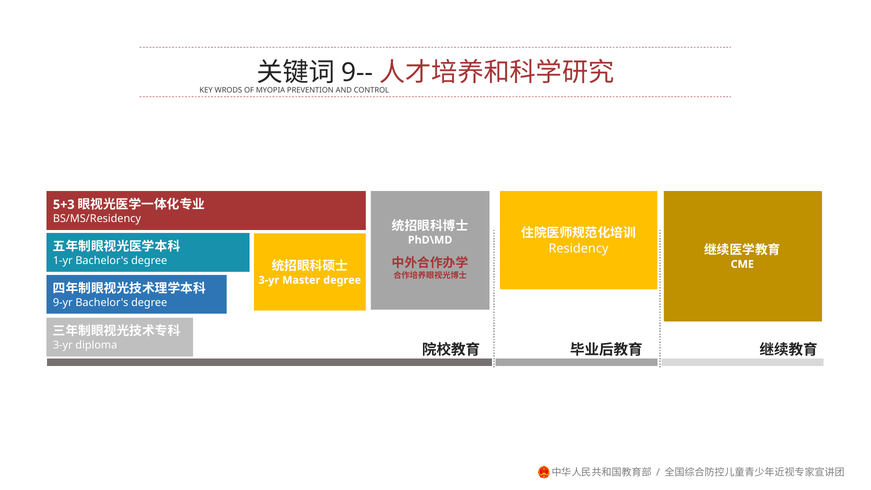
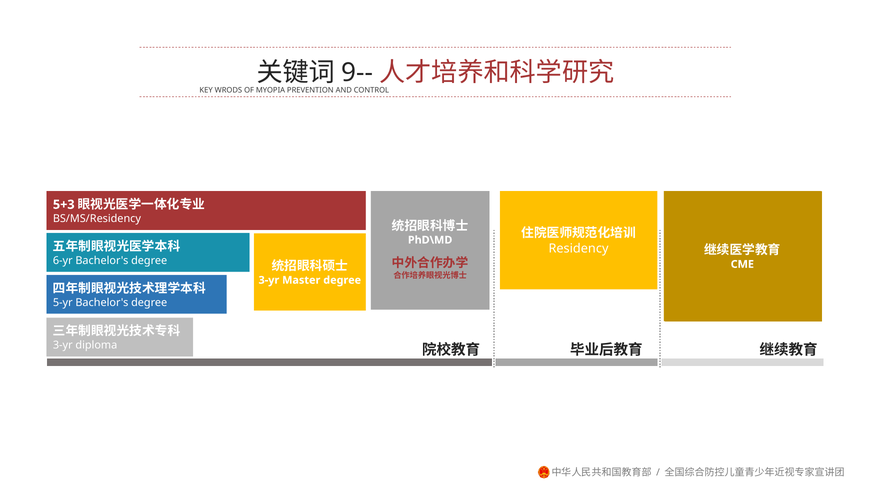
1-yr: 1-yr -> 6-yr
9-yr: 9-yr -> 5-yr
